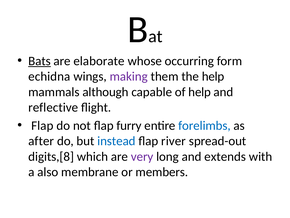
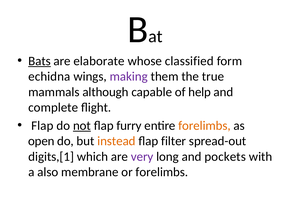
occurring: occurring -> classified
the help: help -> true
reflective: reflective -> complete
not underline: none -> present
forelimbs at (204, 125) colour: blue -> orange
after: after -> open
instead colour: blue -> orange
river: river -> filter
digits,[8: digits,[8 -> digits,[1
extends: extends -> pockets
or members: members -> forelimbs
